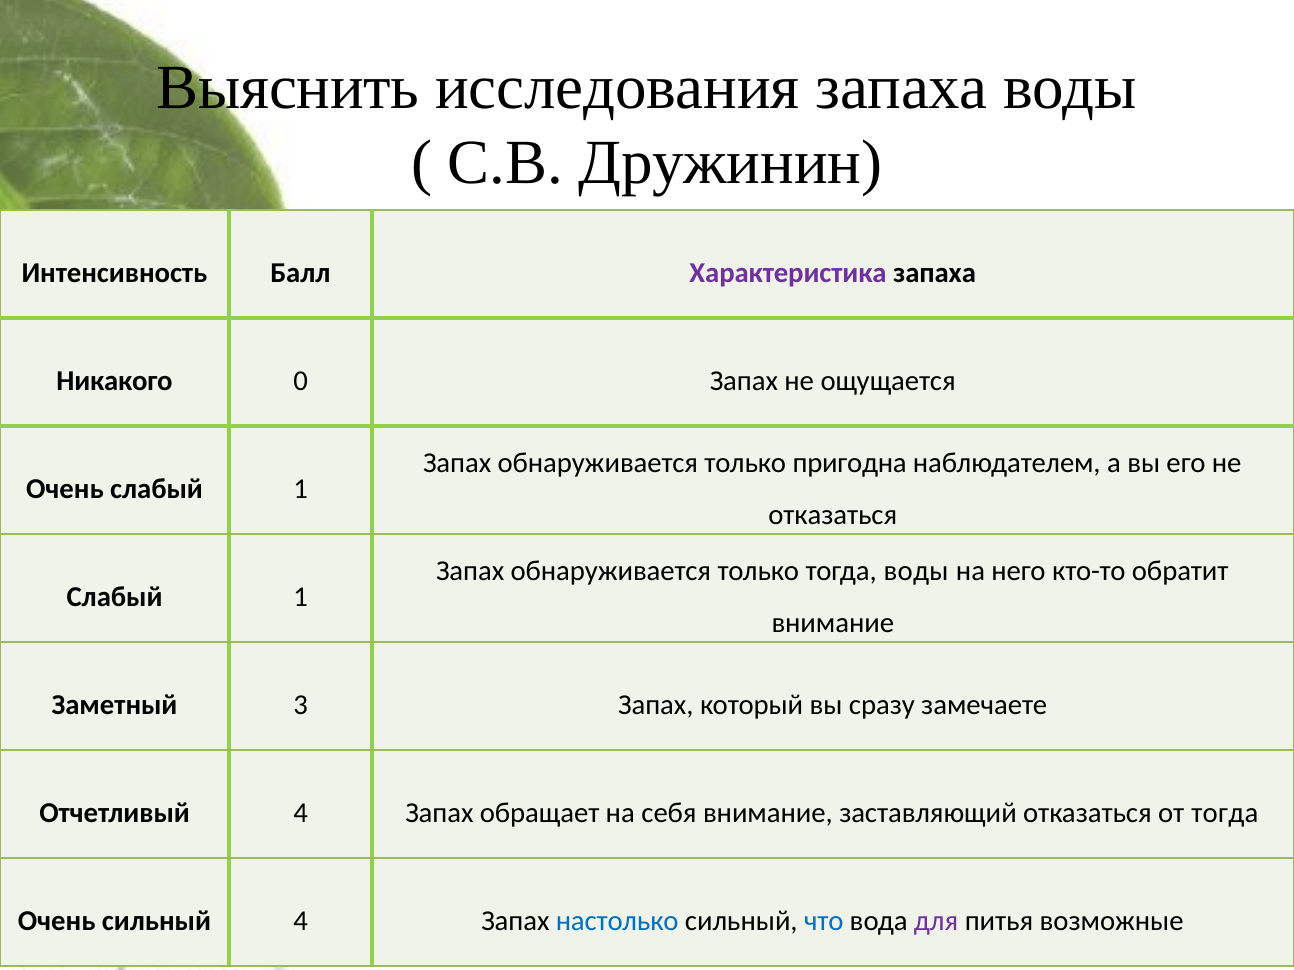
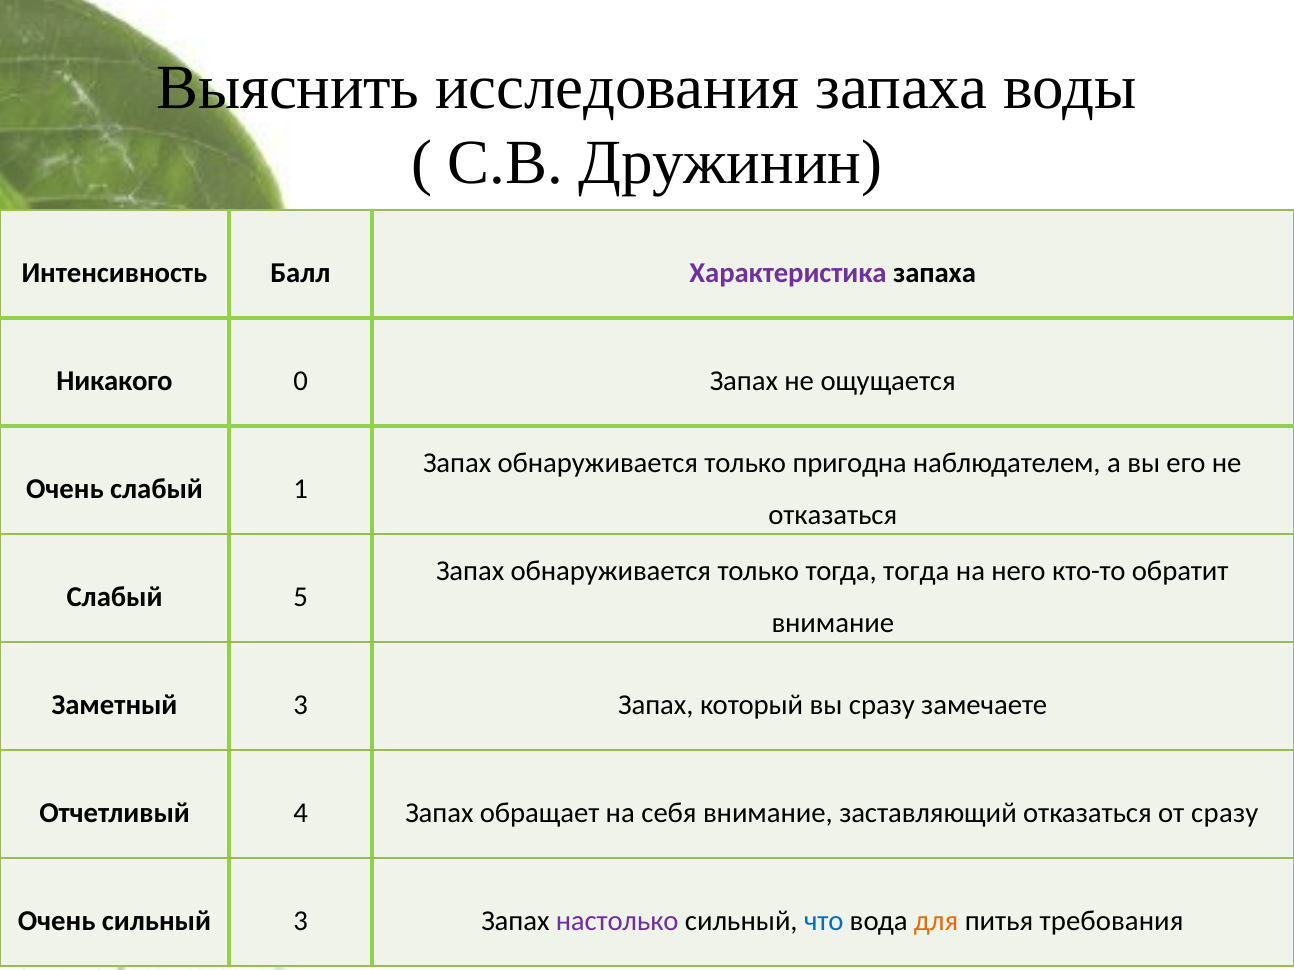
тогда воды: воды -> тогда
1 at (301, 597): 1 -> 5
от тогда: тогда -> сразу
сильный 4: 4 -> 3
настолько colour: blue -> purple
для colour: purple -> orange
возможные: возможные -> требования
